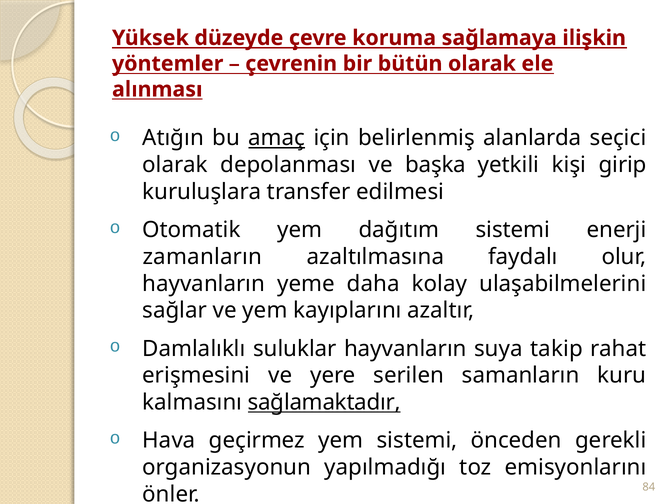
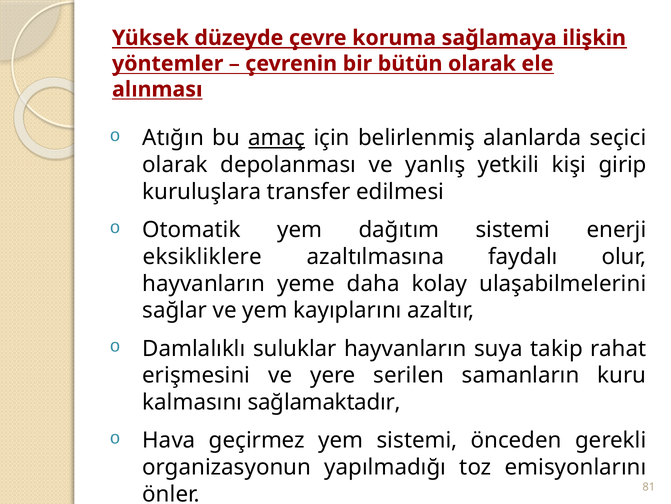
başka: başka -> yanlış
zamanların: zamanların -> eksikliklere
sağlamaktadır underline: present -> none
84: 84 -> 81
